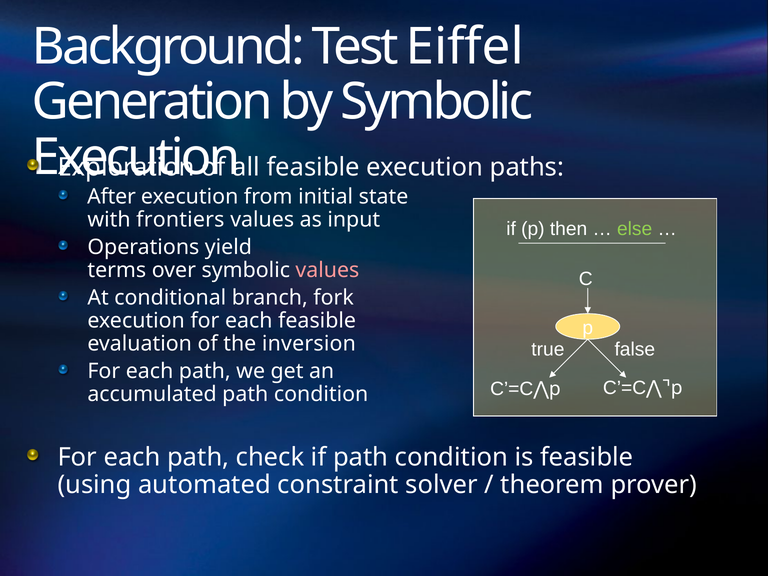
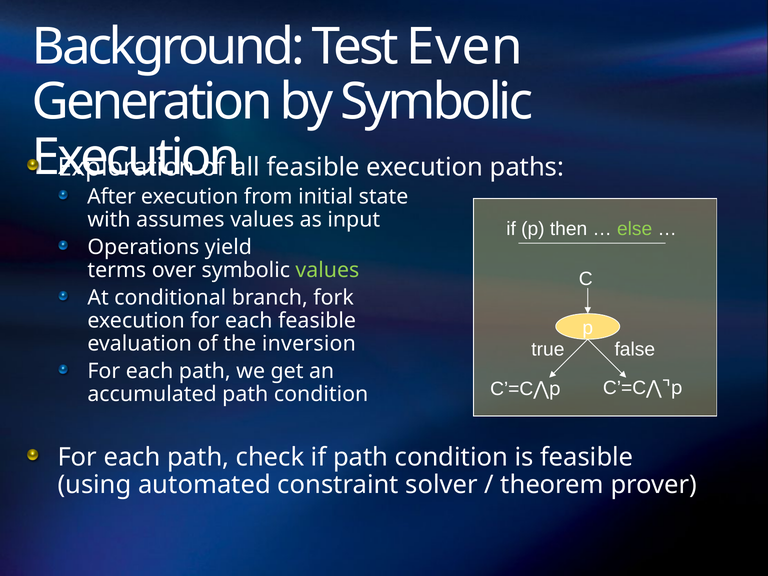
Eiffel: Eiffel -> Even
frontiers: frontiers -> assumes
values at (327, 270) colour: pink -> light green
